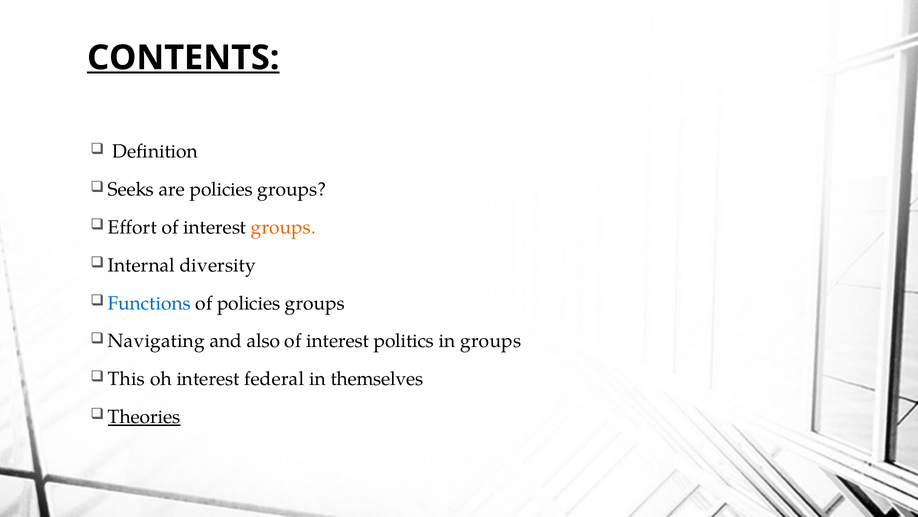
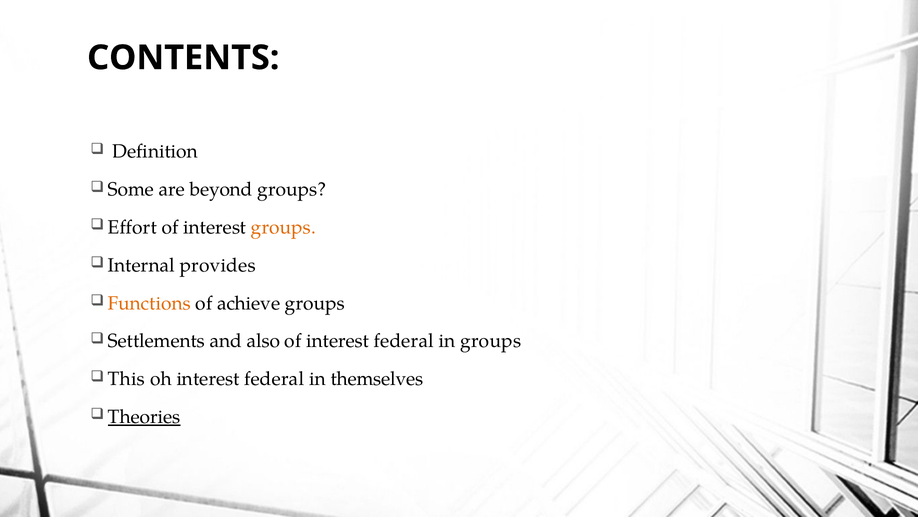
CONTENTS underline: present -> none
Seeks: Seeks -> Some
are policies: policies -> beyond
diversity: diversity -> provides
Functions colour: blue -> orange
of policies: policies -> achieve
Navigating: Navigating -> Settlements
of interest politics: politics -> federal
